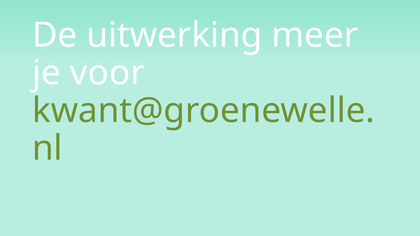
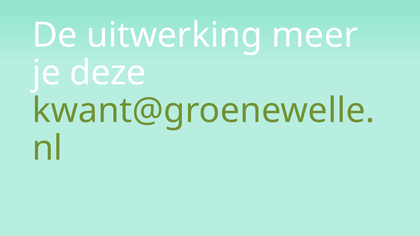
voor: voor -> deze
